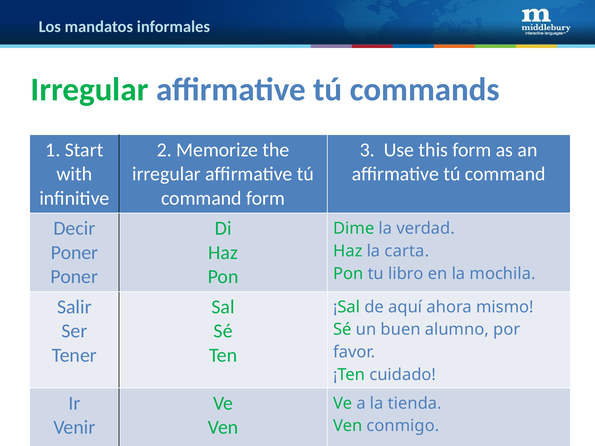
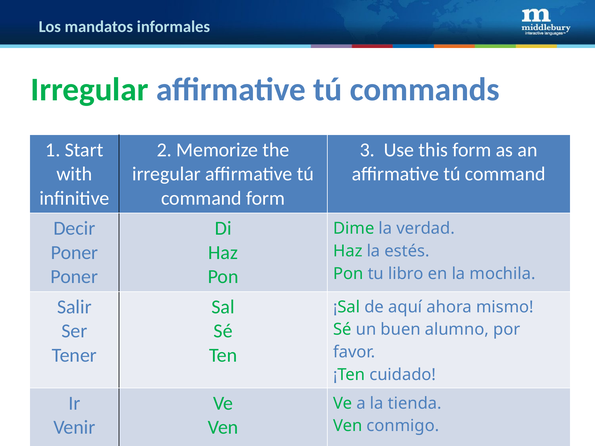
carta: carta -> estés
